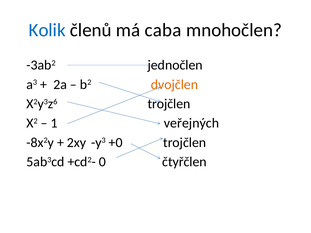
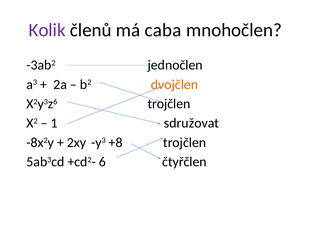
Kolik colour: blue -> purple
veřejných: veřejných -> sdružovat
+0: +0 -> +8
0: 0 -> 6
